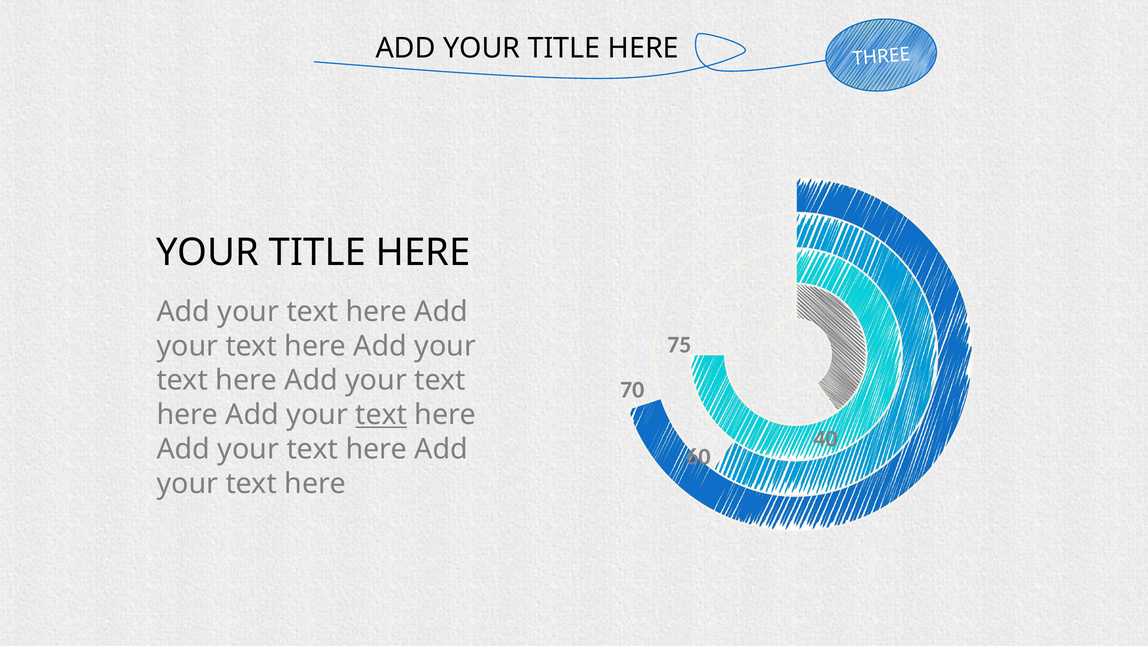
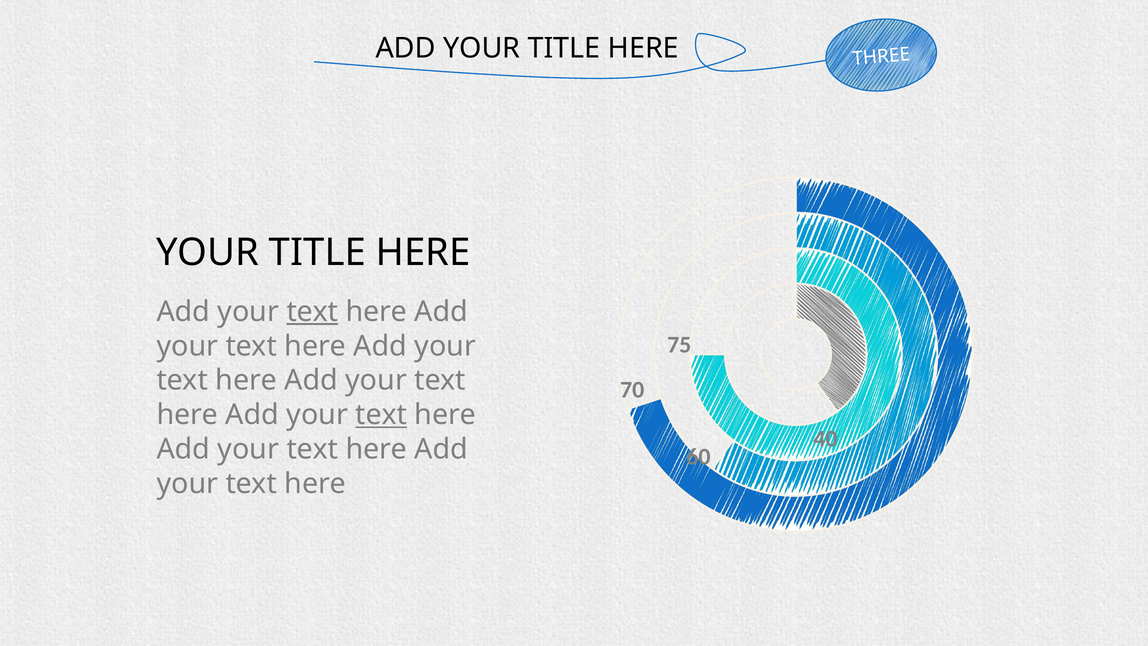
text at (312, 311) underline: none -> present
